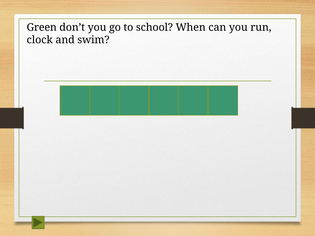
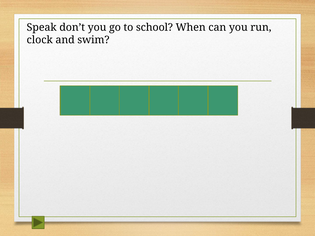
Green: Green -> Speak
